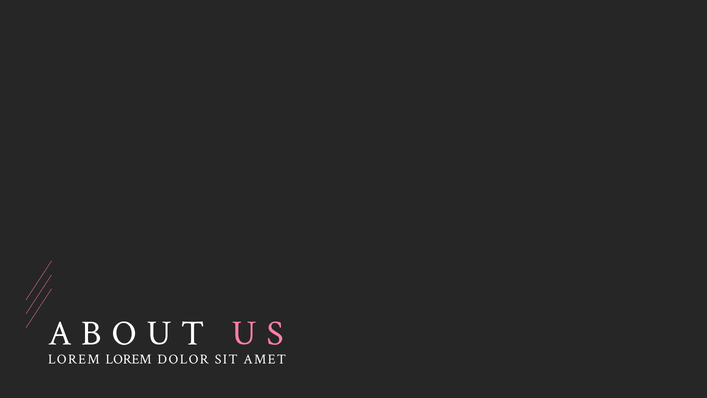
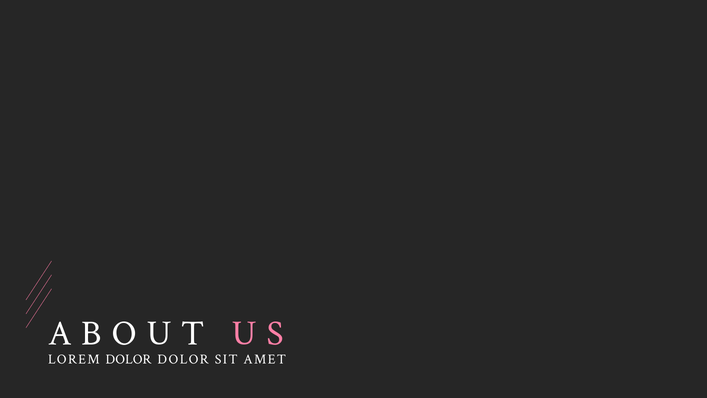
LOREM LOREM: LOREM -> DOLOR
